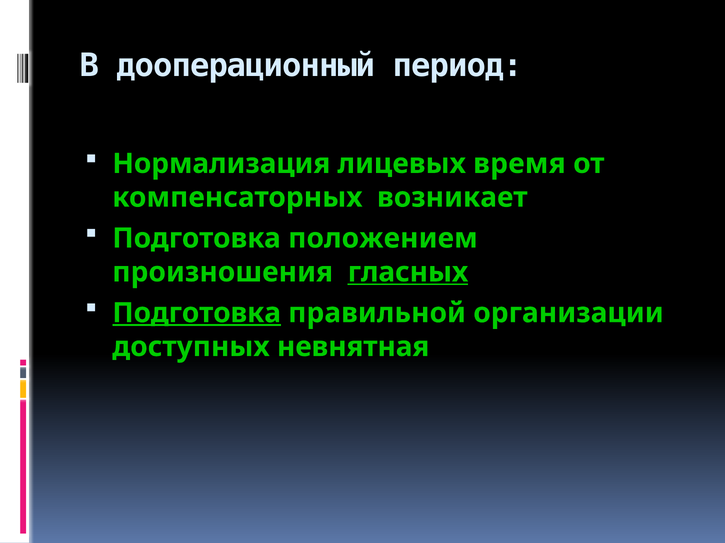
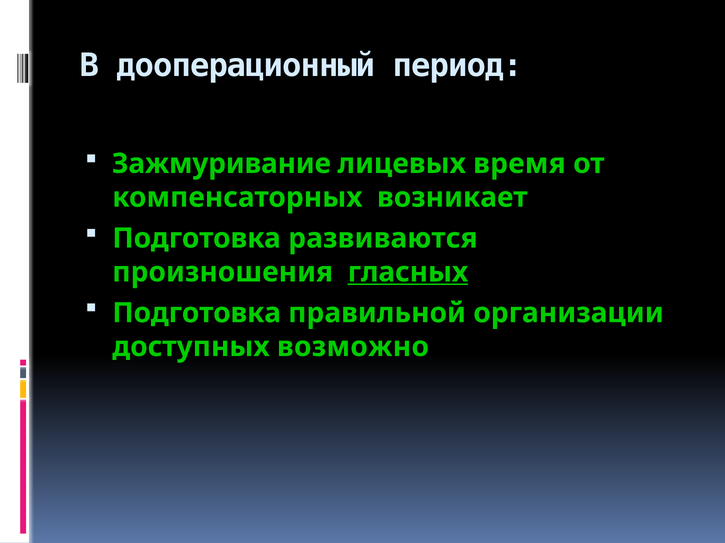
Нормализация: Нормализация -> Зажмуривание
положением: положением -> развиваются
Подготовка at (197, 313) underline: present -> none
невнятная: невнятная -> возможно
